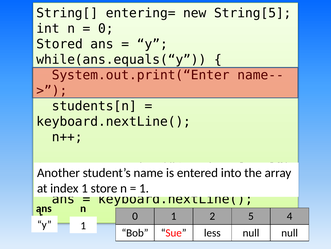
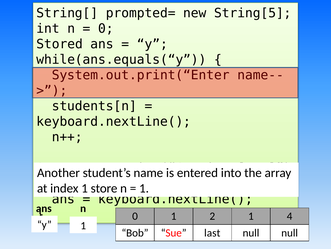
entering=: entering= -> prompted=
2 5: 5 -> 1
less: less -> last
